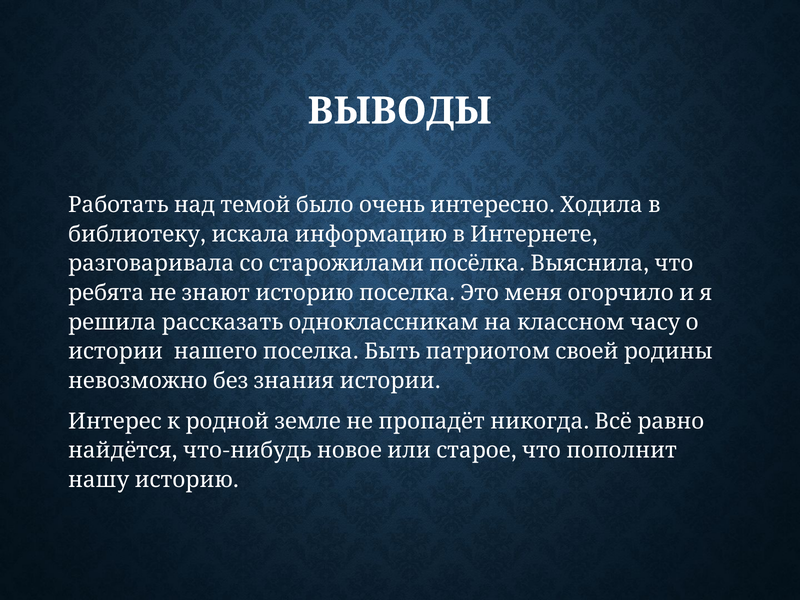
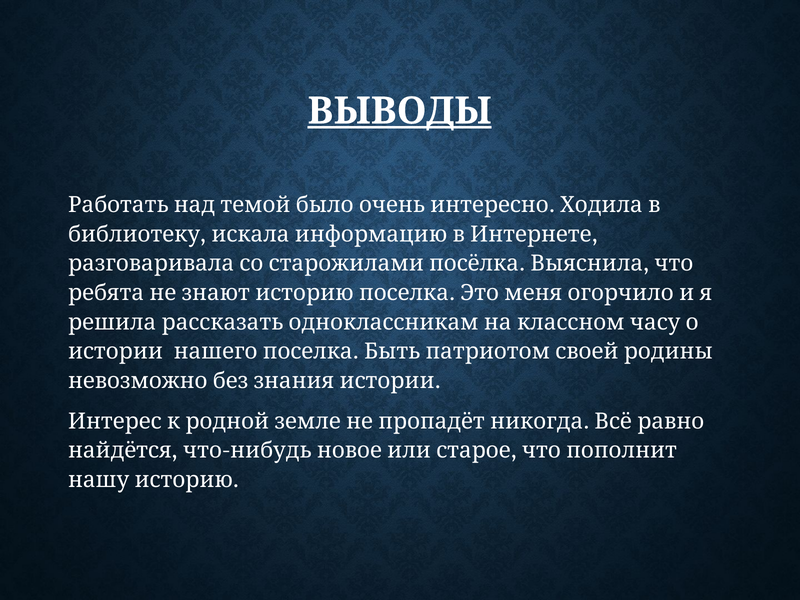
ВЫВОДЫ underline: none -> present
